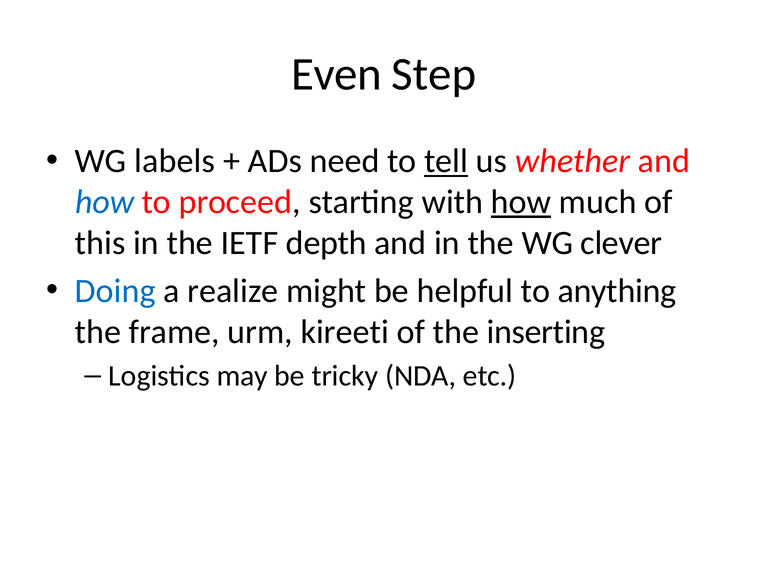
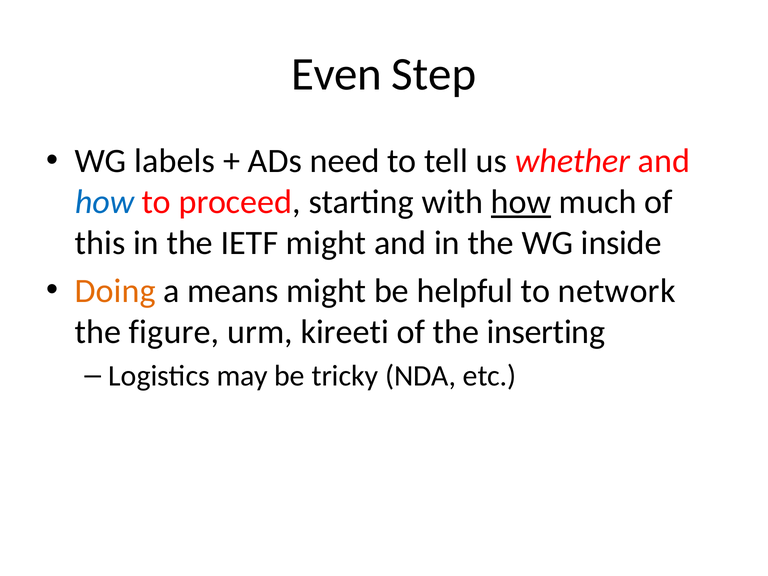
tell underline: present -> none
IETF depth: depth -> might
clever: clever -> inside
Doing colour: blue -> orange
realize: realize -> means
anything: anything -> network
frame: frame -> figure
